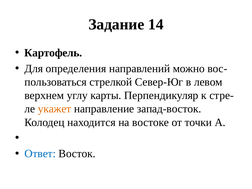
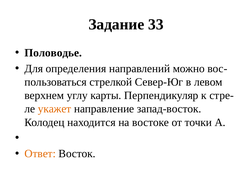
14: 14 -> 33
Картофель: Картофель -> Половодье
Ответ colour: blue -> orange
